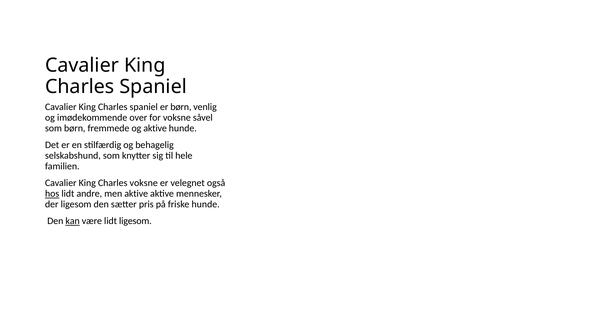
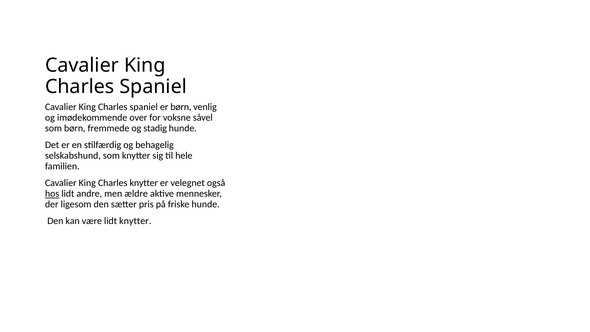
og aktive: aktive -> stadig
Charles voksne: voksne -> knytter
men aktive: aktive -> ældre
kan underline: present -> none
lidt ligesom: ligesom -> knytter
